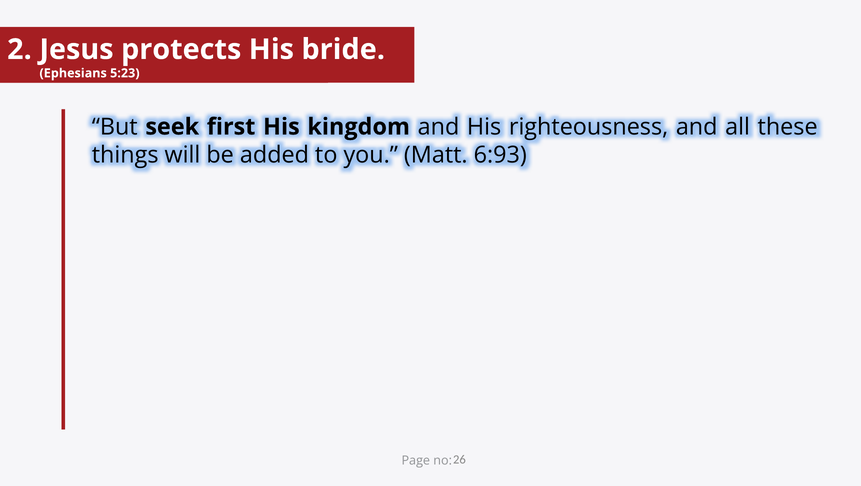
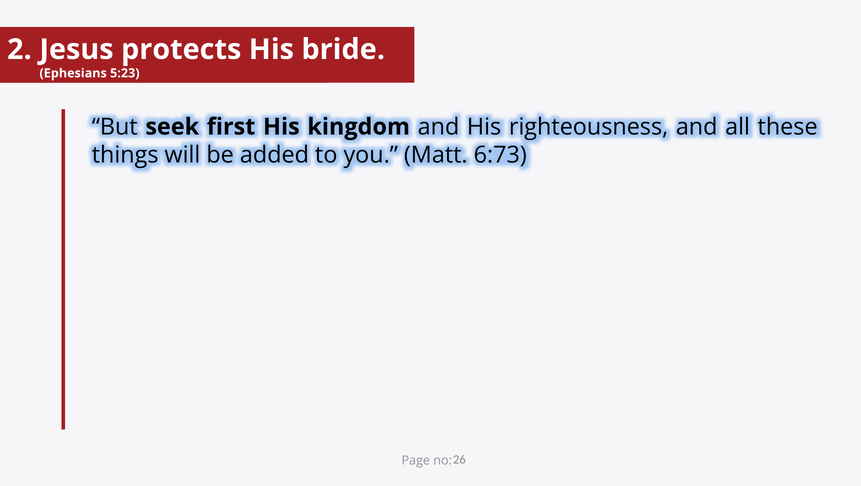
6:93: 6:93 -> 6:73
